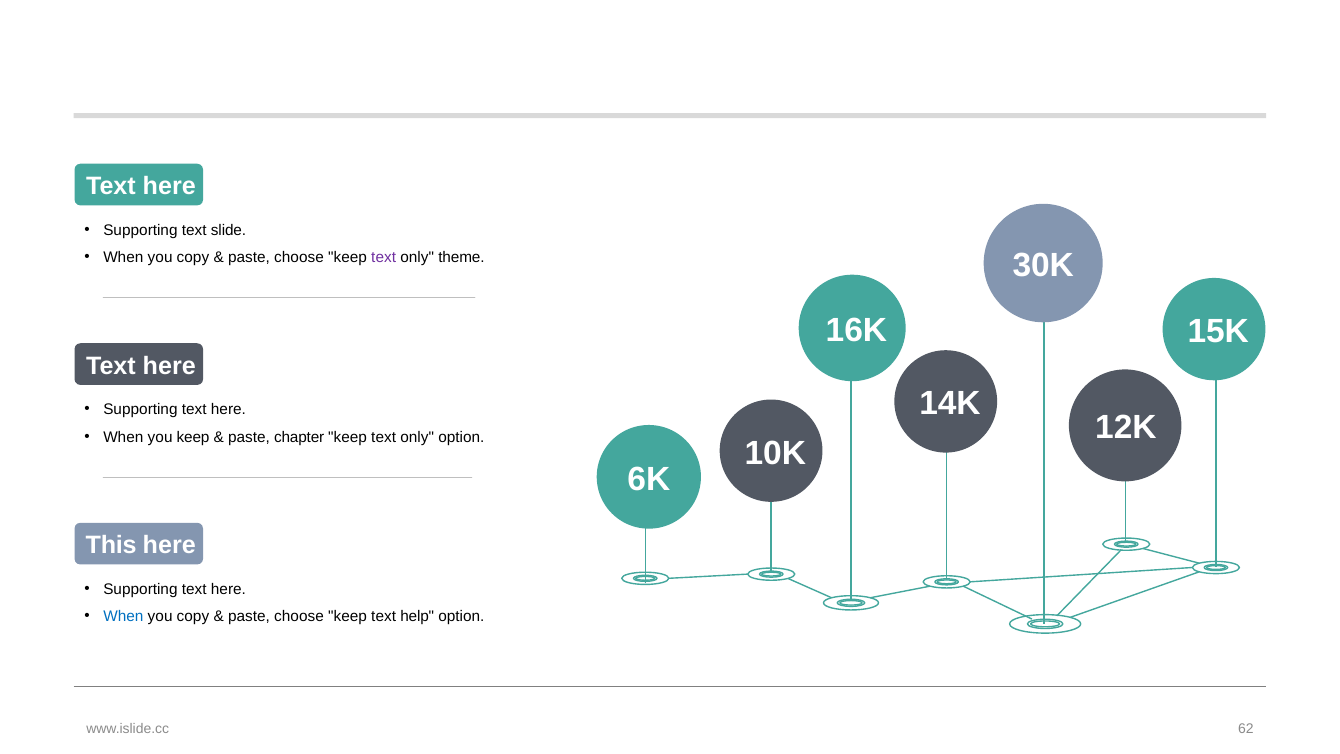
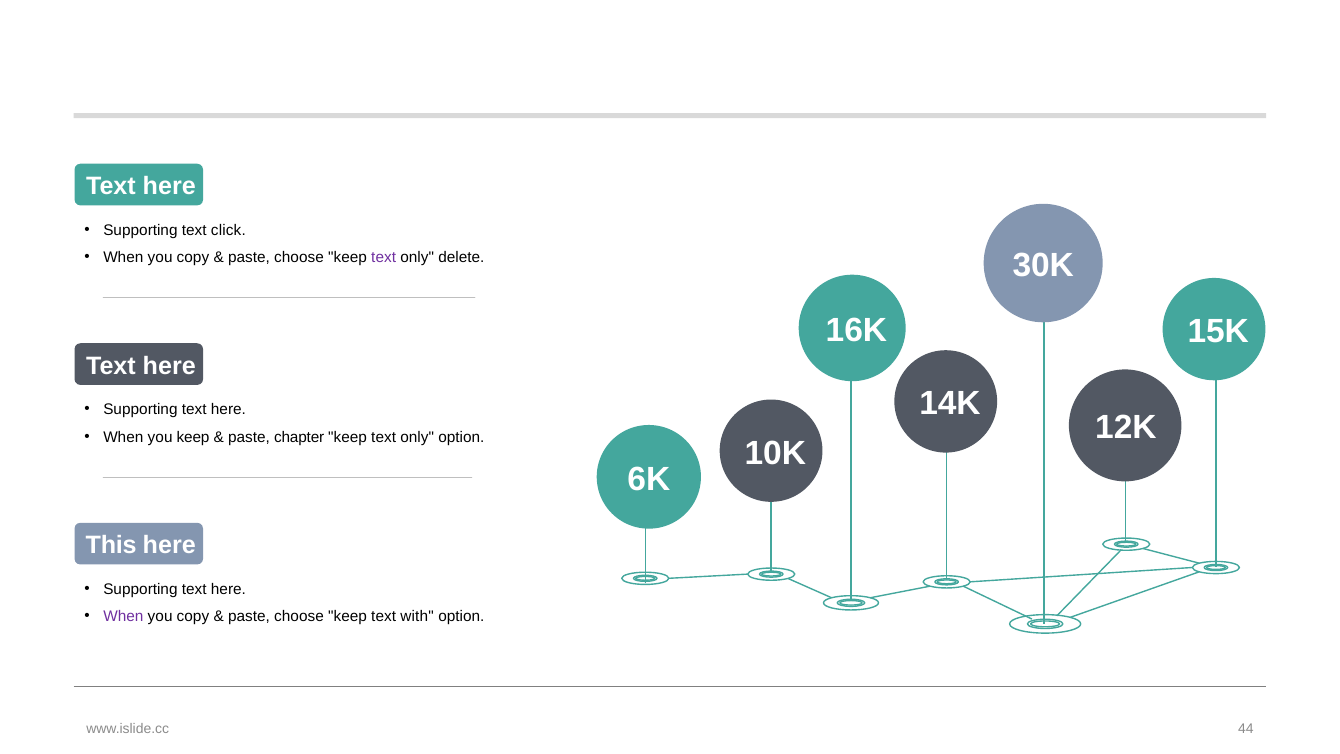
slide: slide -> click
theme: theme -> delete
When at (123, 617) colour: blue -> purple
help: help -> with
62: 62 -> 44
